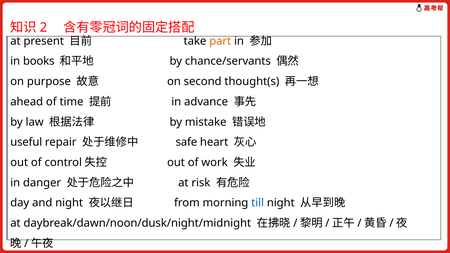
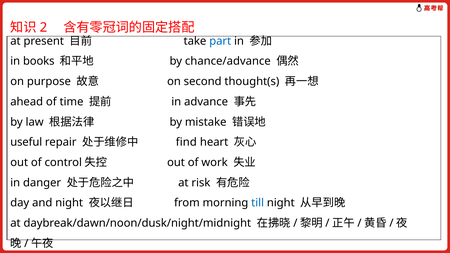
part colour: orange -> blue
chance/servants: chance/servants -> chance/advance
safe: safe -> find
